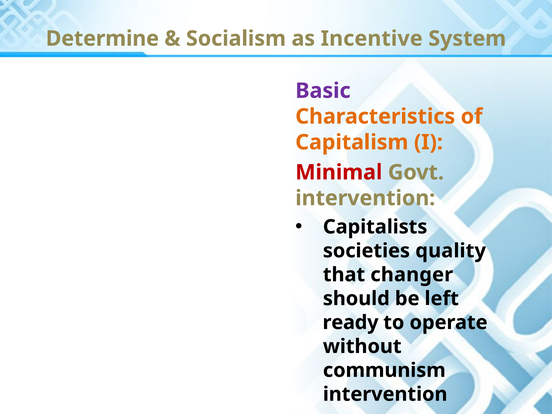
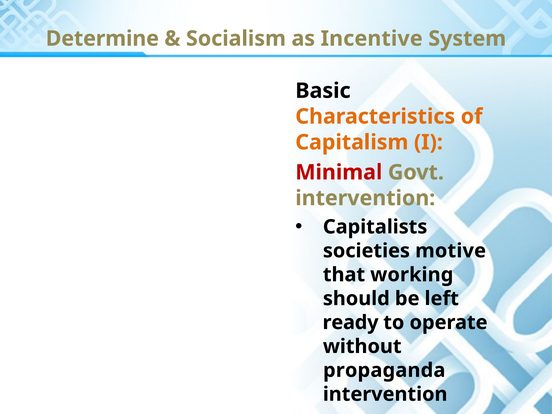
Basic colour: purple -> black
quality: quality -> motive
changer: changer -> working
communism: communism -> propaganda
